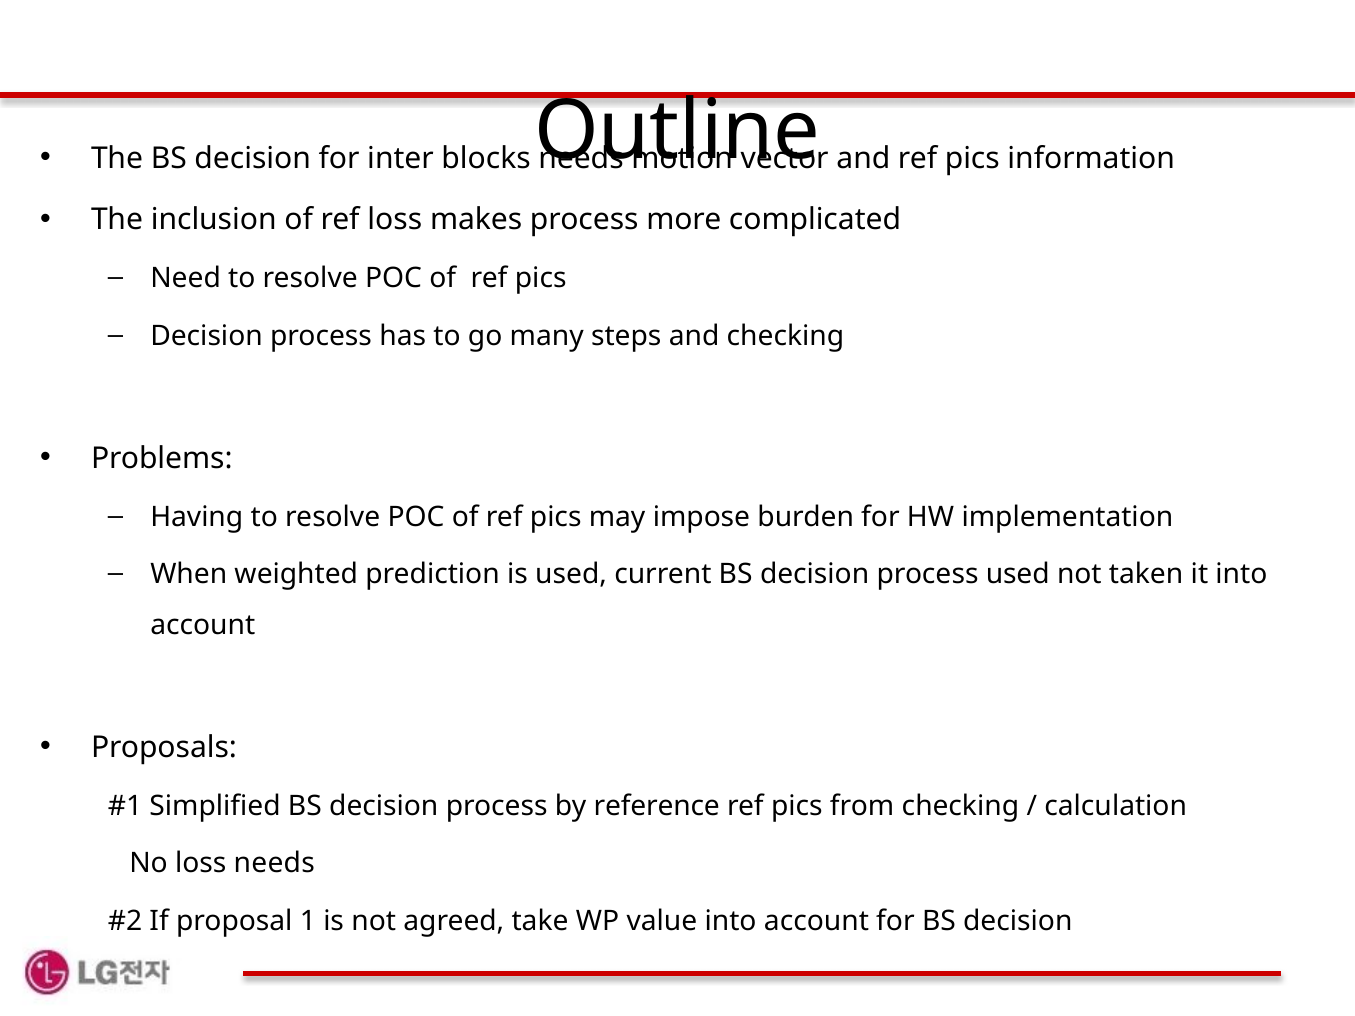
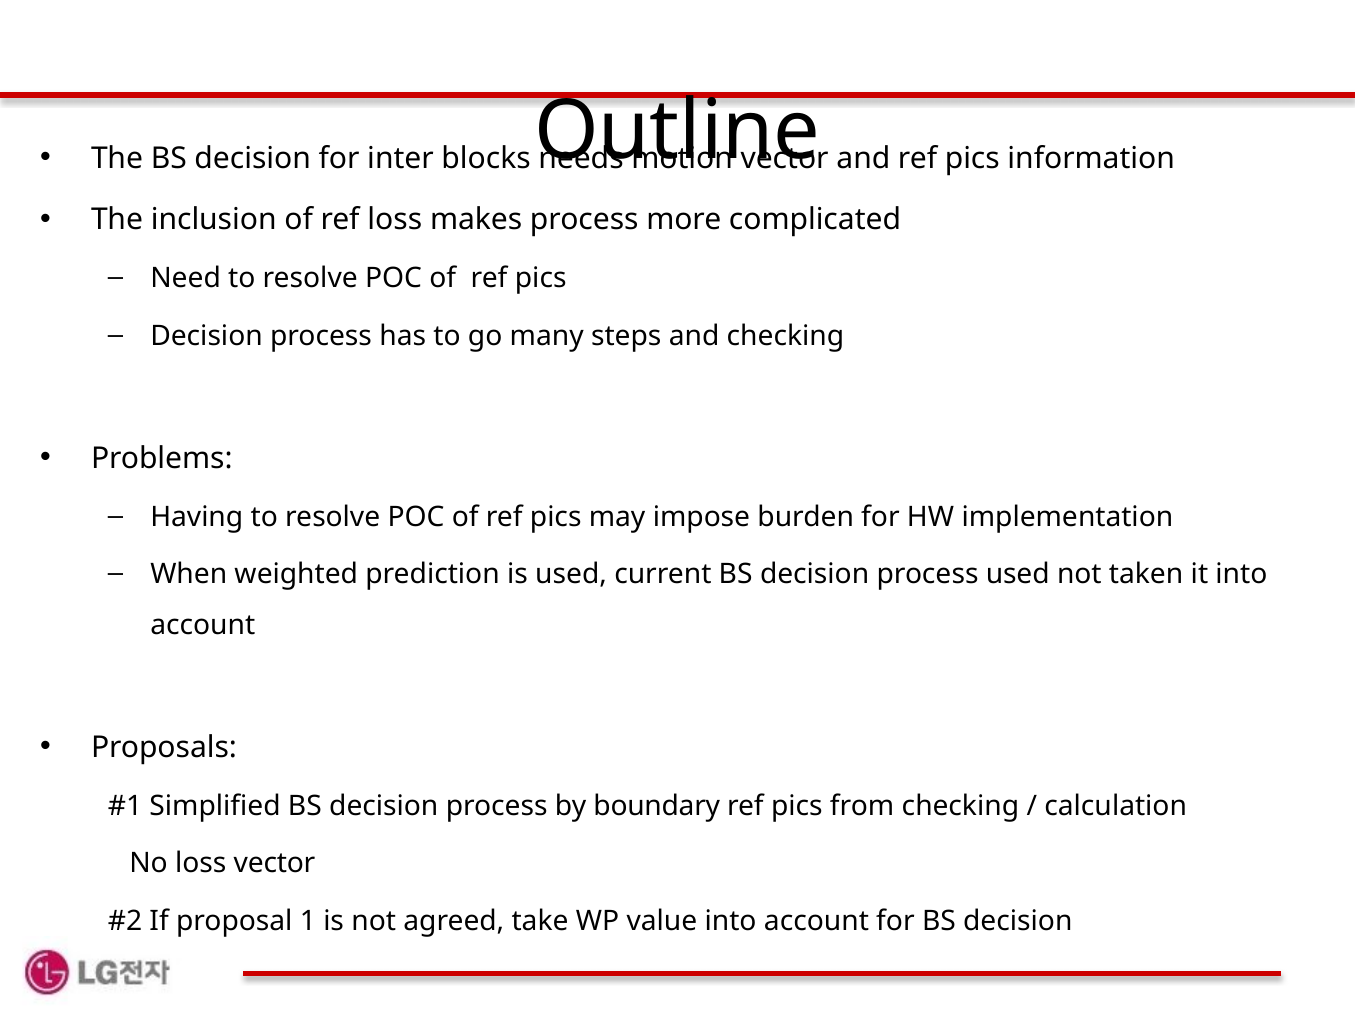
reference: reference -> boundary
loss needs: needs -> vector
